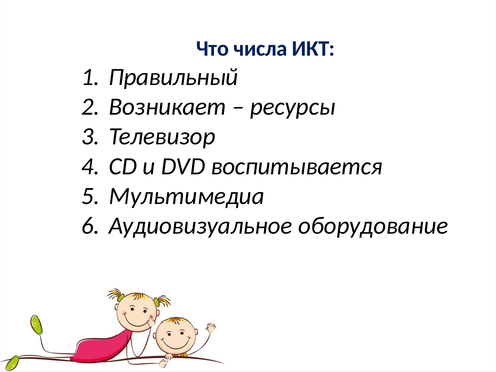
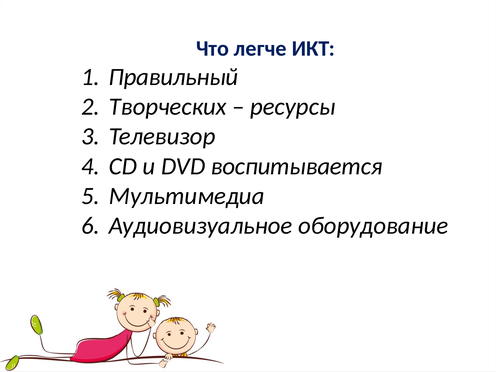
числа: числа -> легче
Возникает: Возникает -> Творческих
